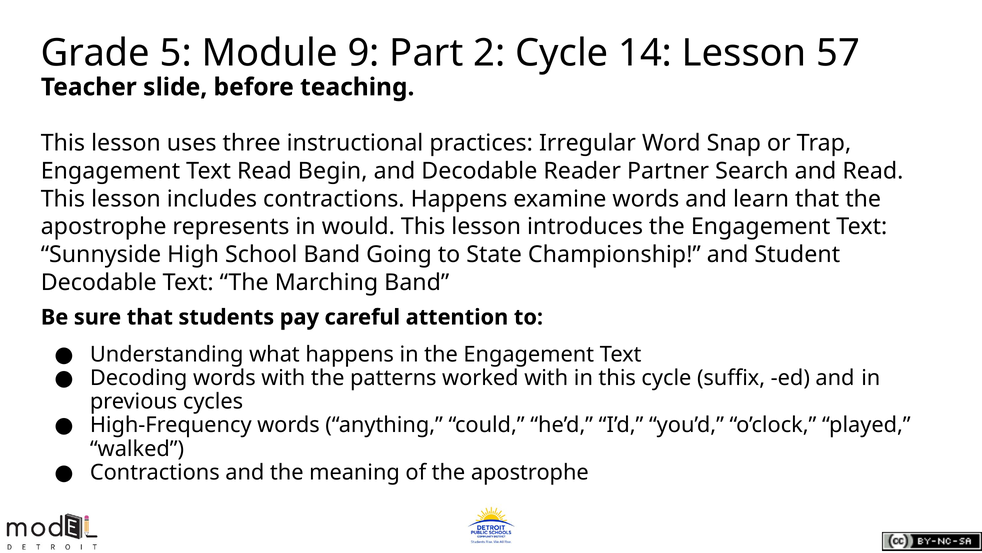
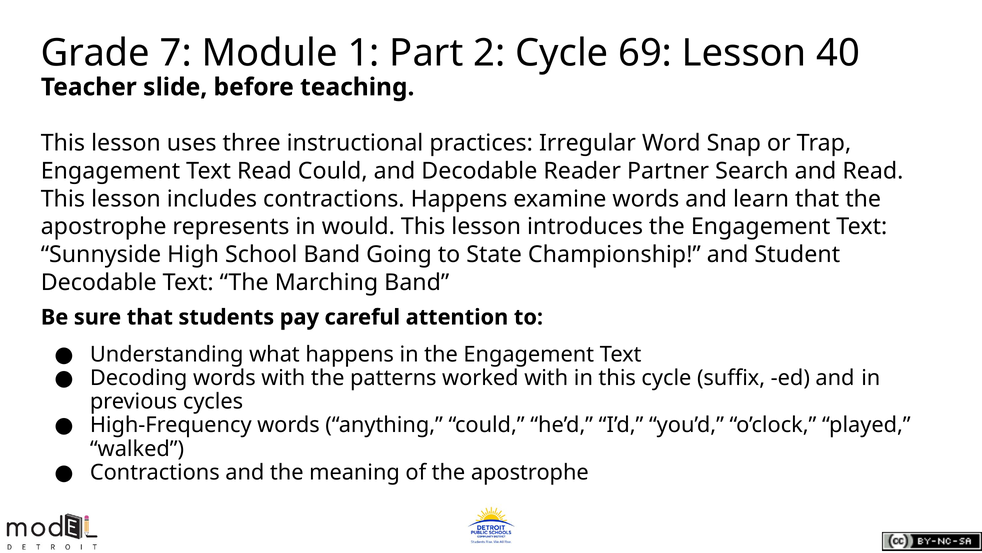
5: 5 -> 7
9: 9 -> 1
14: 14 -> 69
57: 57 -> 40
Read Begin: Begin -> Could
